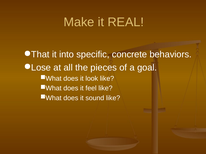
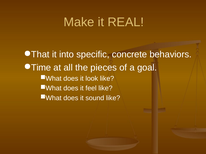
Lose: Lose -> Time
